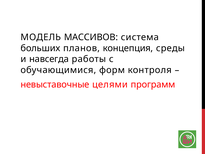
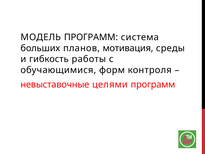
МОДЕЛЬ МАССИВОВ: МАССИВОВ -> ПРОГРАММ
концепция: концепция -> мотивация
навсегда: навсегда -> гибкость
